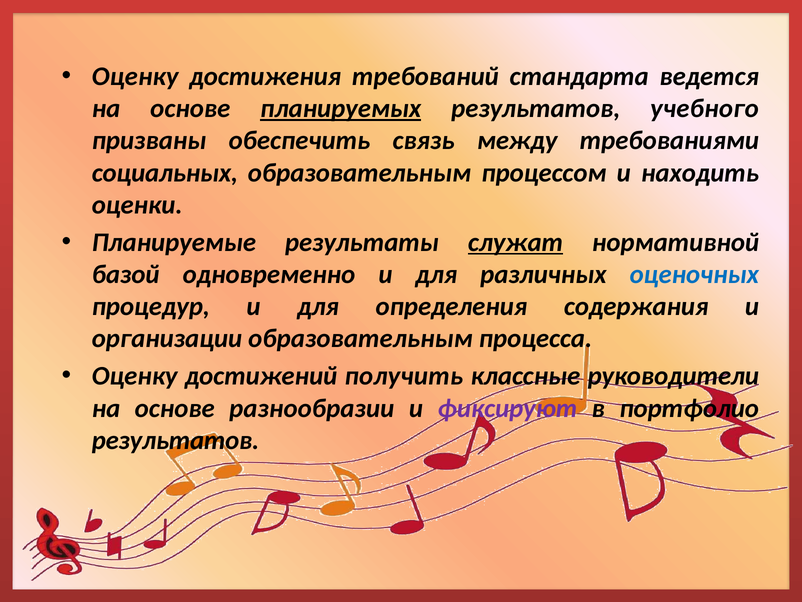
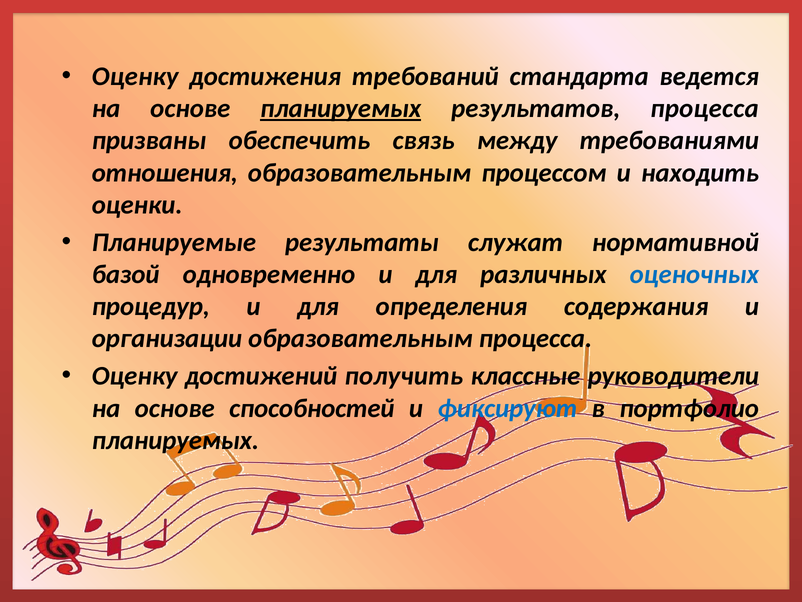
результатов учебного: учебного -> процесса
социальных: социальных -> отношения
служат underline: present -> none
разнообразии: разнообразии -> способностей
фиксируют colour: purple -> blue
результатов at (175, 440): результатов -> планируемых
